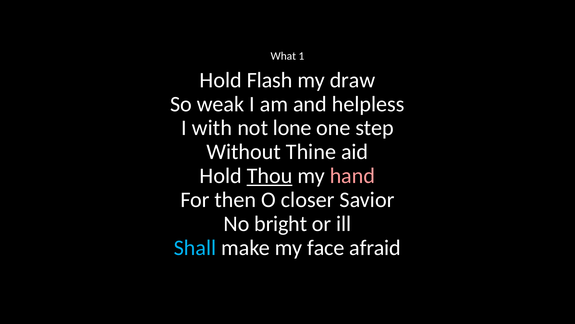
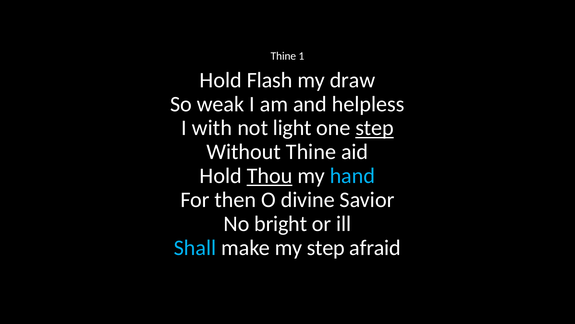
What at (283, 56): What -> Thine
lone: lone -> light
step at (375, 128) underline: none -> present
hand colour: pink -> light blue
closer: closer -> divine
my face: face -> step
